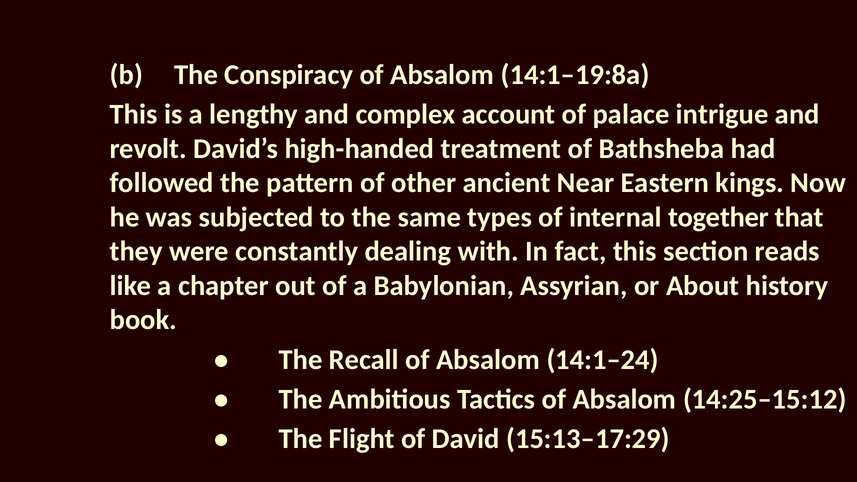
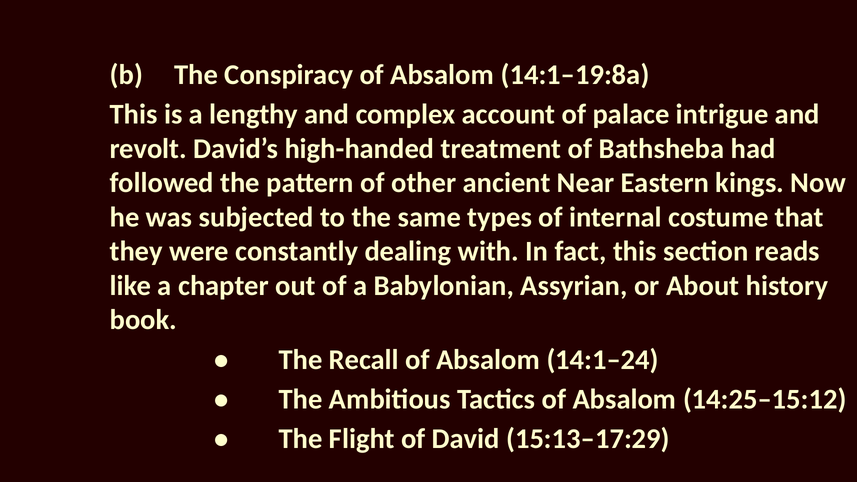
together: together -> costume
